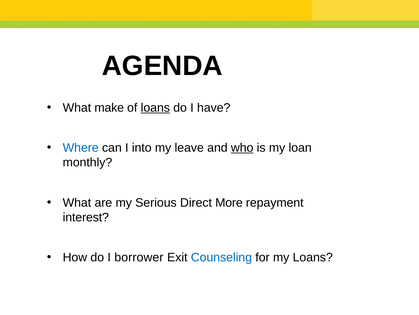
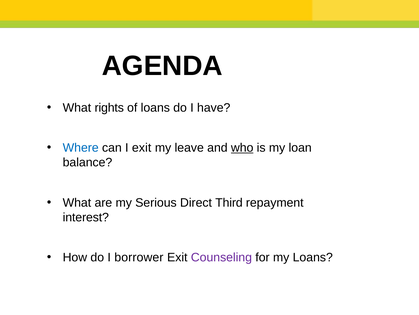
make: make -> rights
loans at (155, 107) underline: present -> none
I into: into -> exit
monthly: monthly -> balance
More: More -> Third
Counseling colour: blue -> purple
